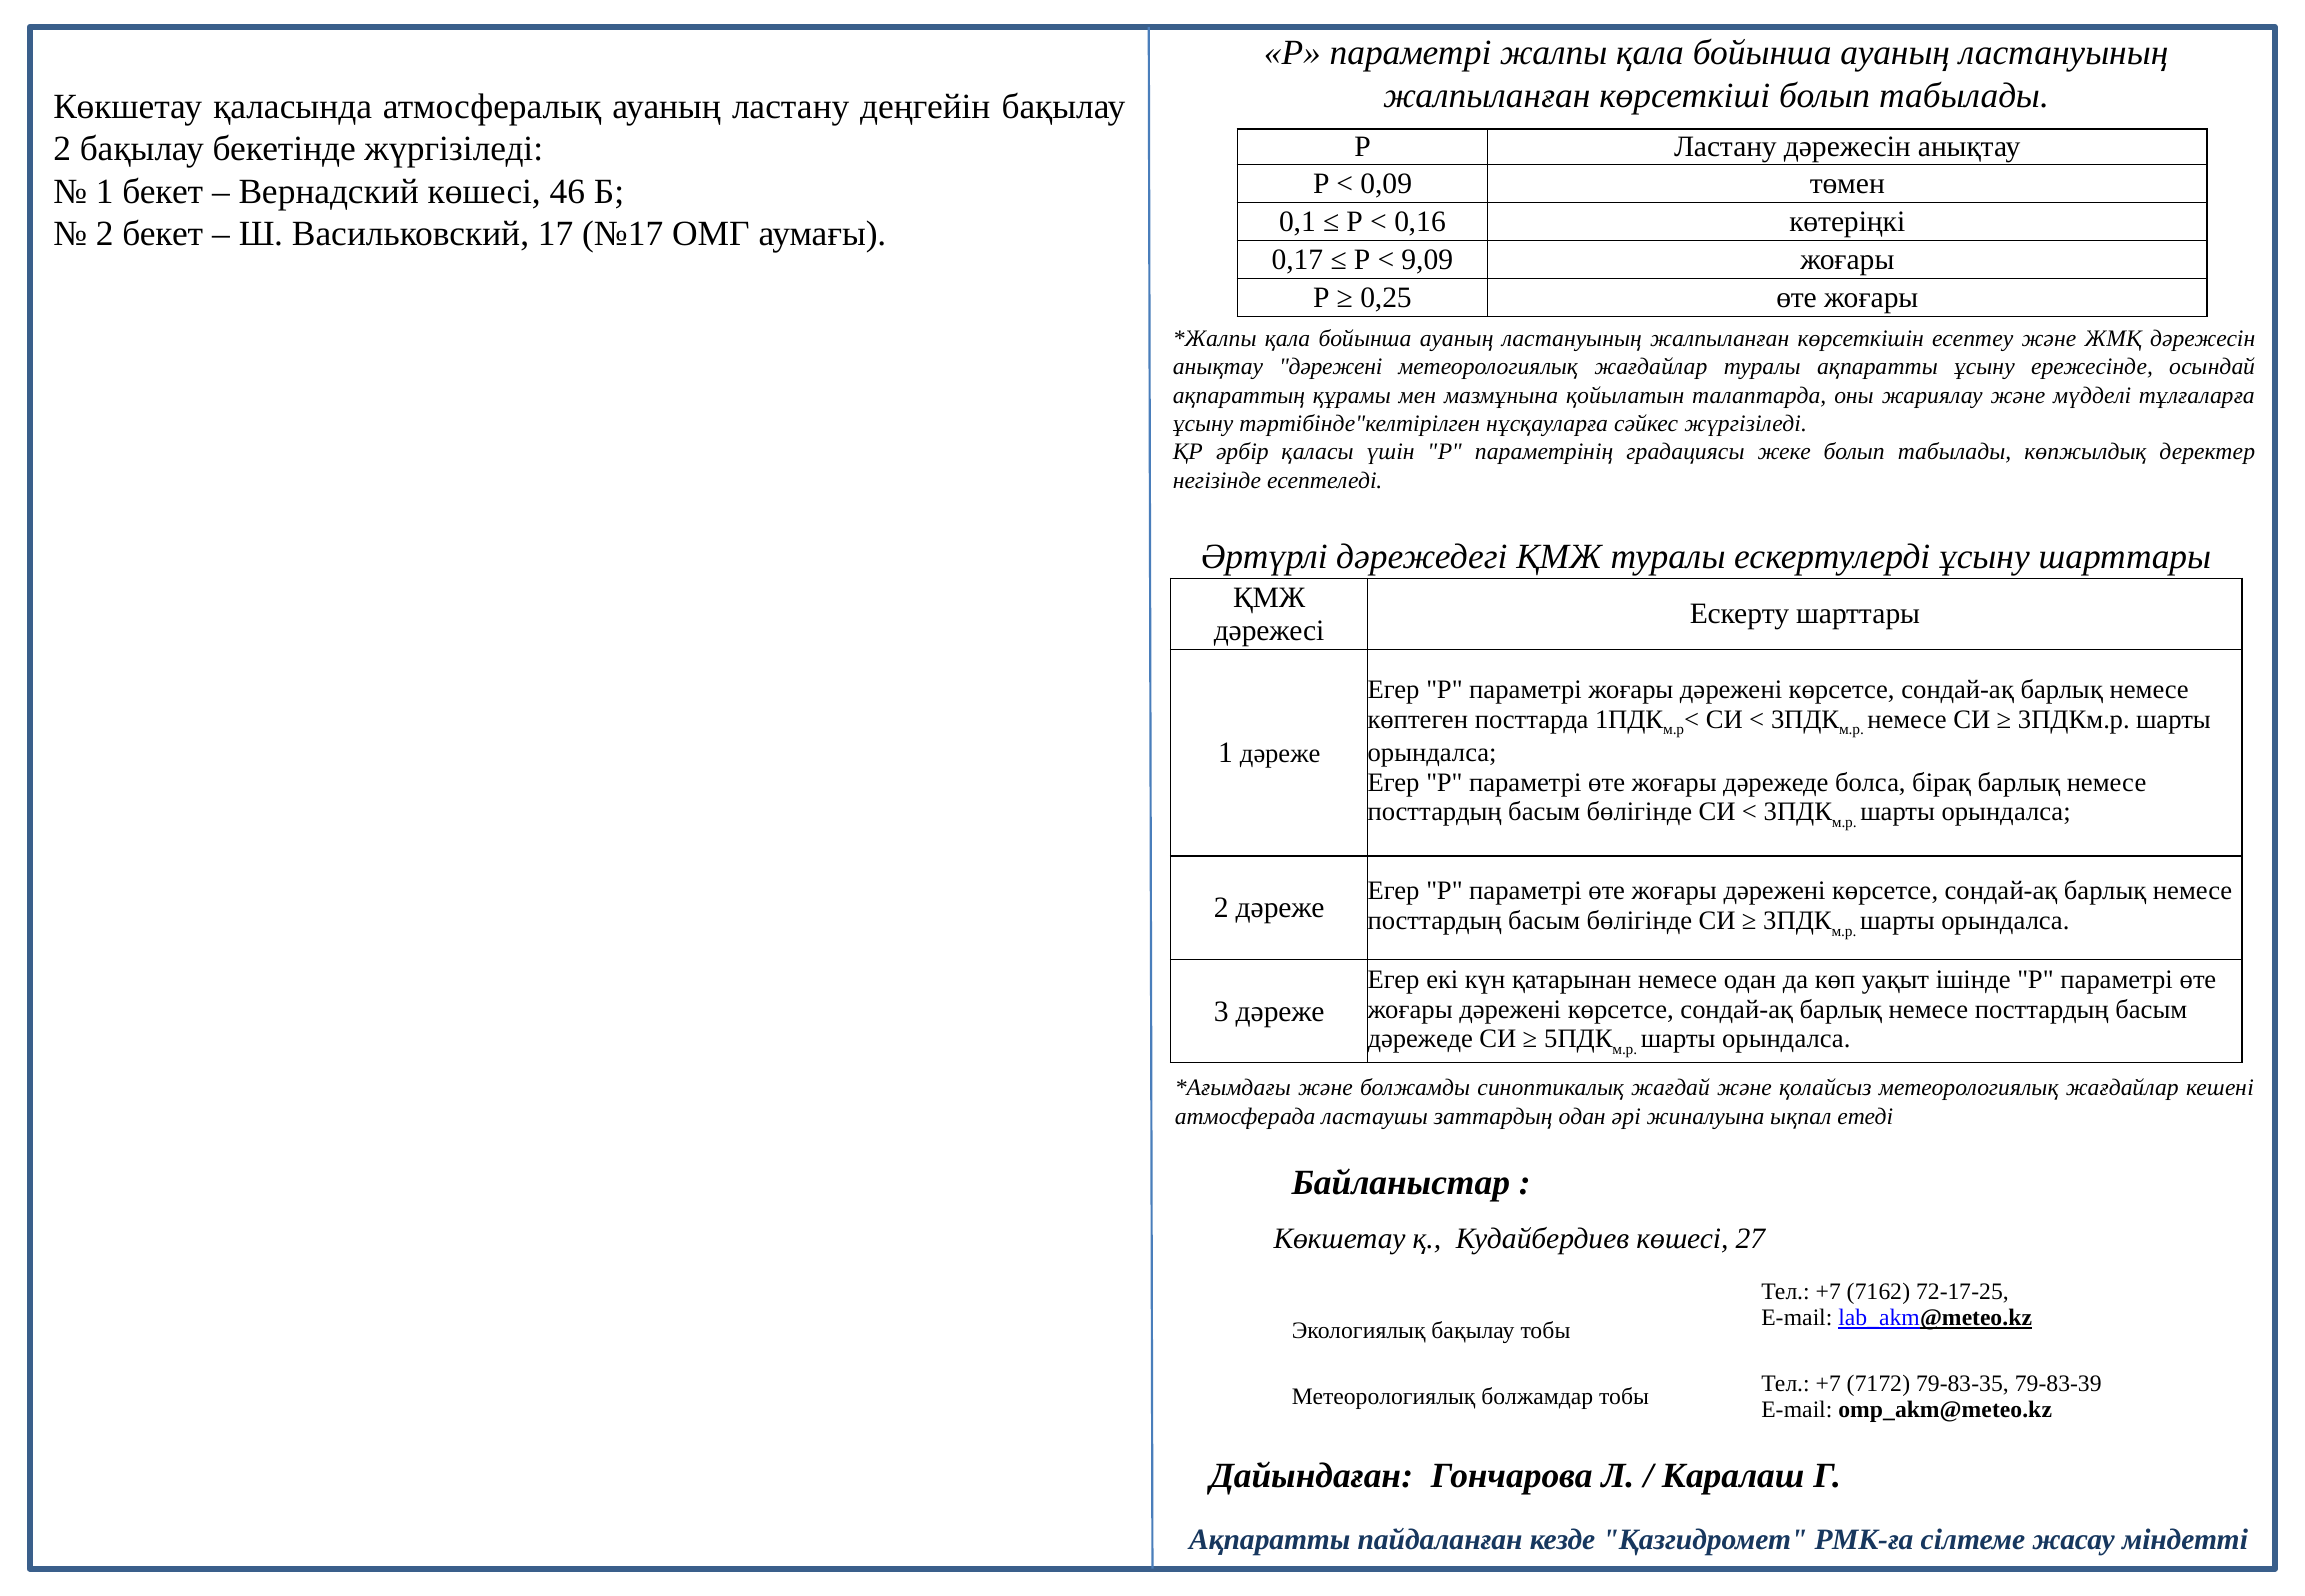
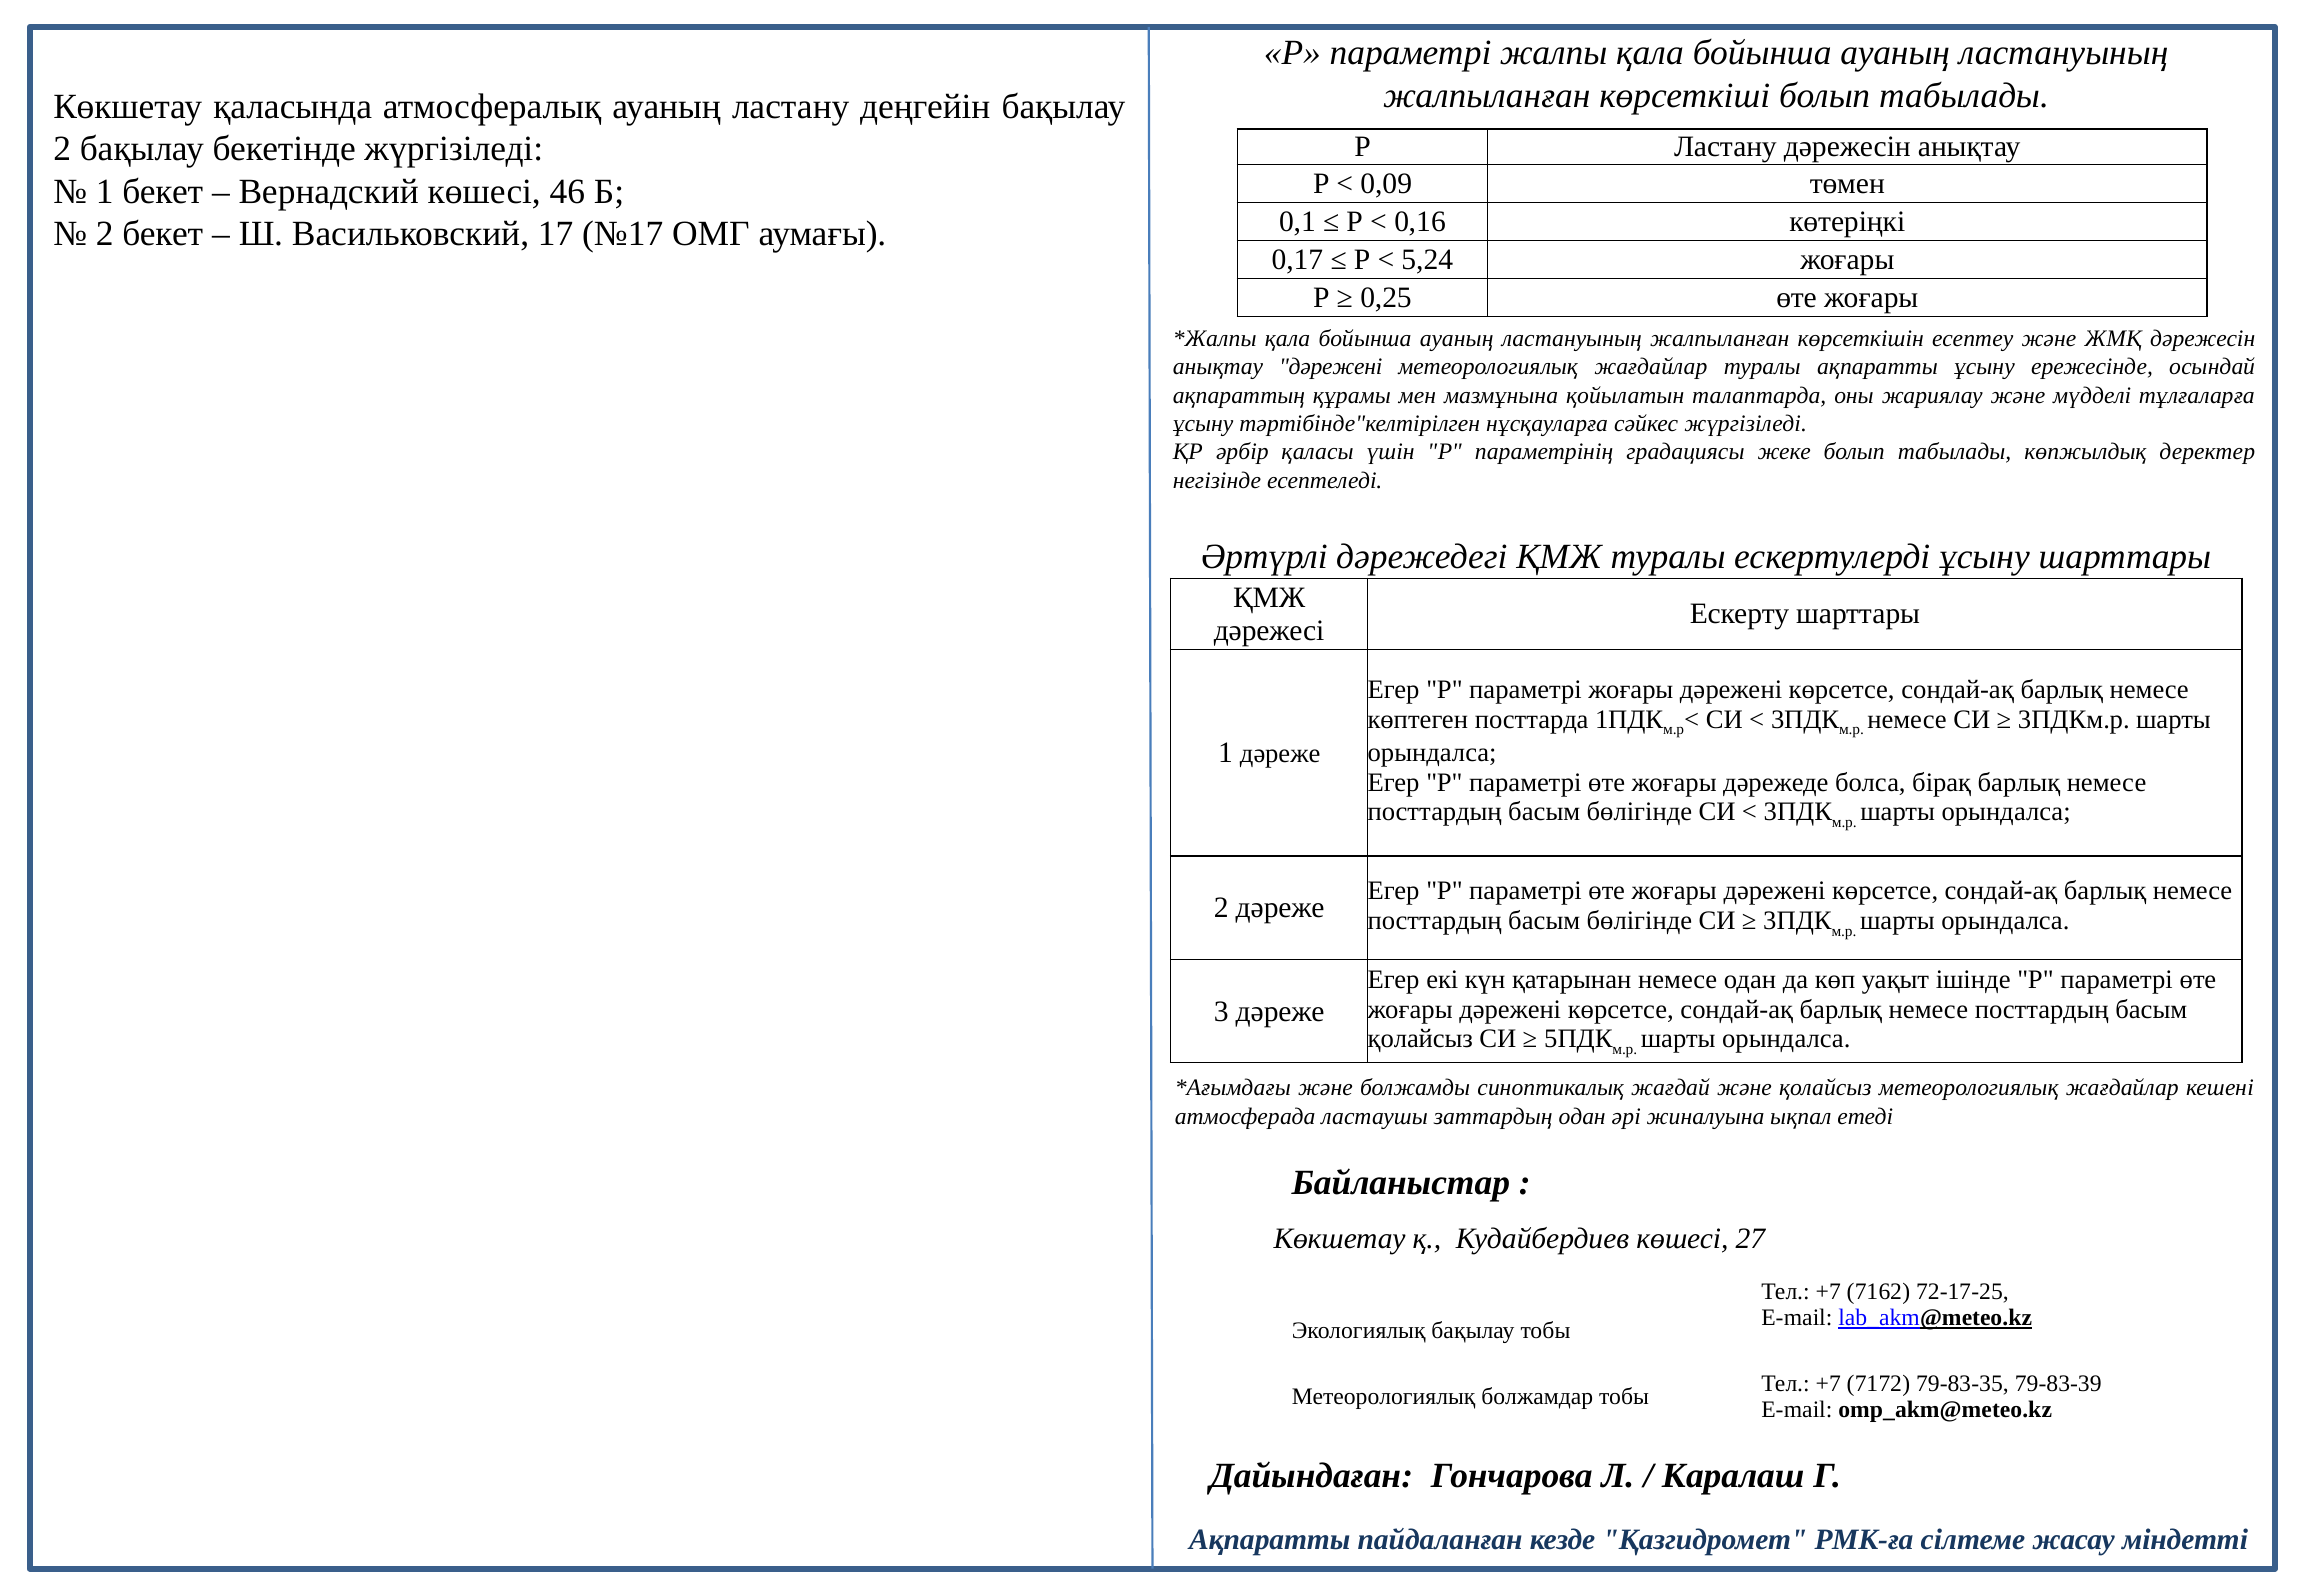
9,09: 9,09 -> 5,24
дәрежеде at (1420, 1039): дәрежеде -> қолайсыз
